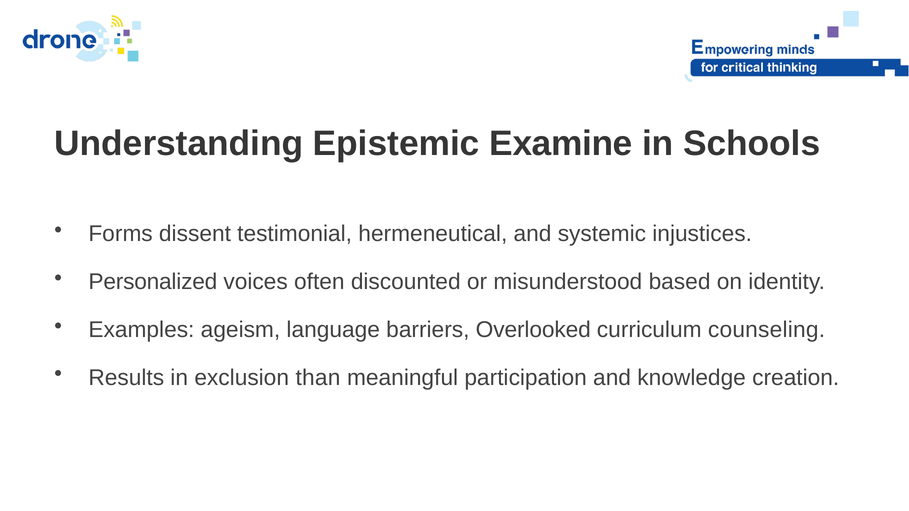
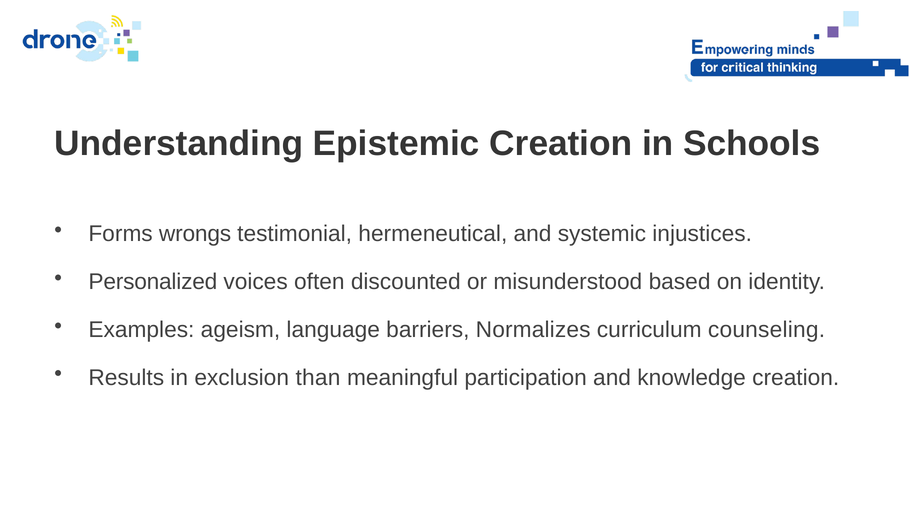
Epistemic Examine: Examine -> Creation
dissent: dissent -> wrongs
Overlooked: Overlooked -> Normalizes
